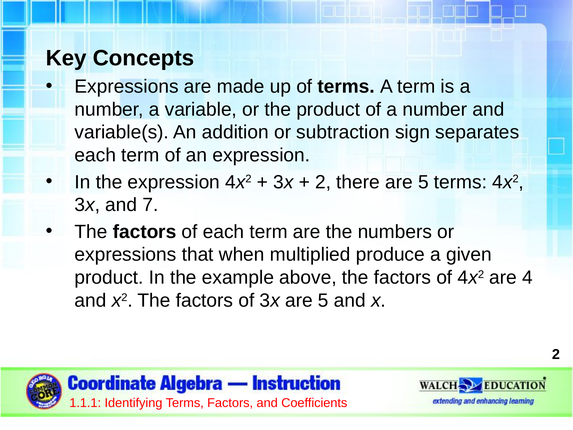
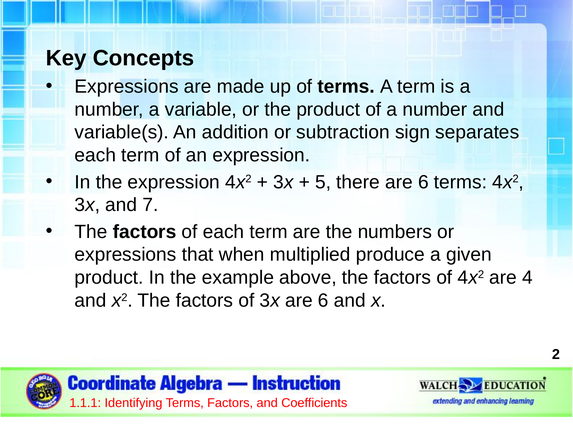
2 at (323, 182): 2 -> 5
there are 5: 5 -> 6
3x are 5: 5 -> 6
